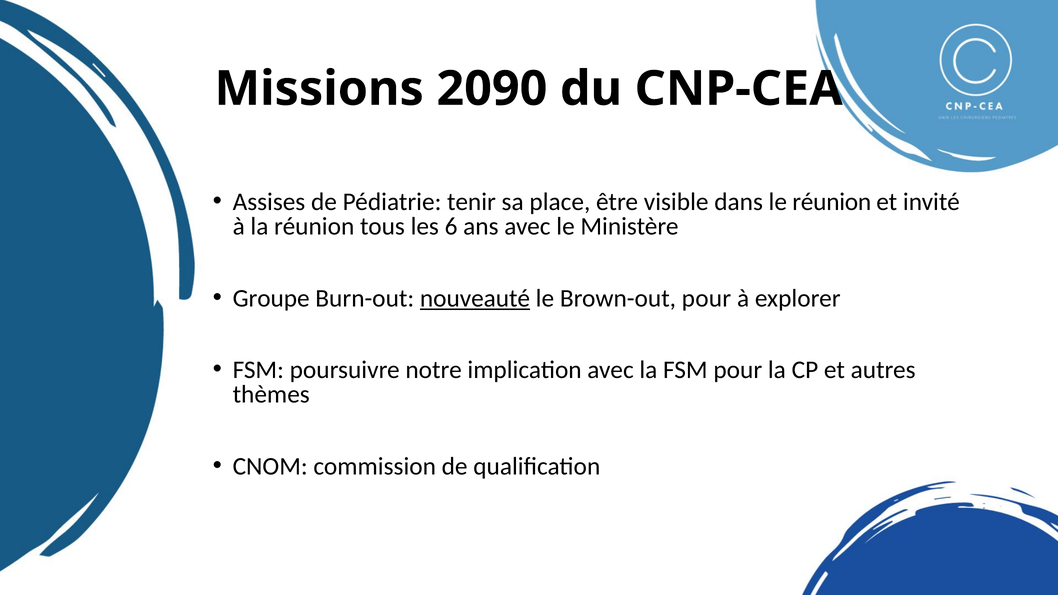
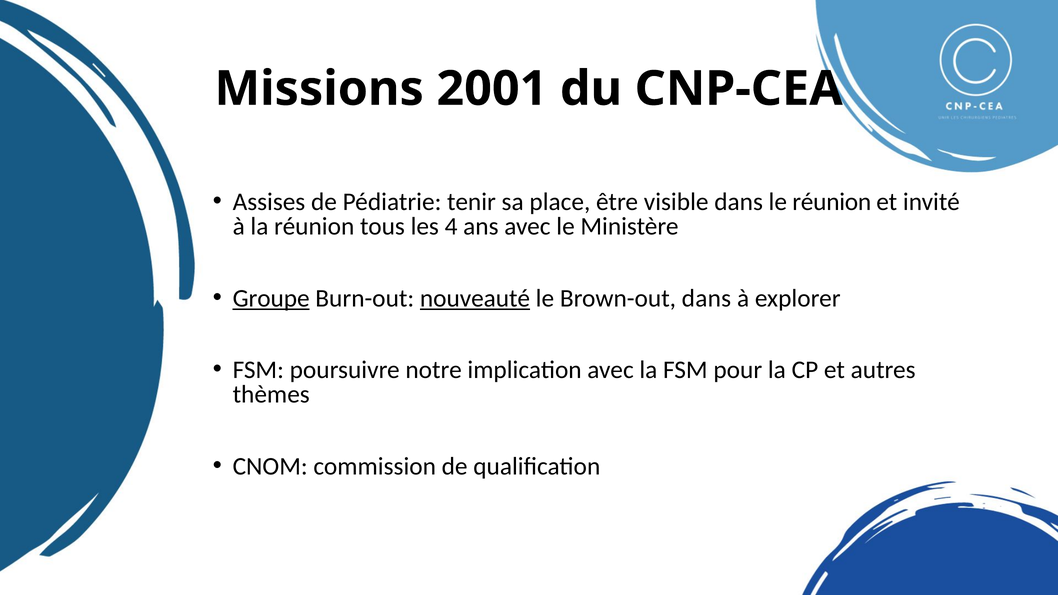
2090: 2090 -> 2001
6: 6 -> 4
Groupe underline: none -> present
Brown-out pour: pour -> dans
